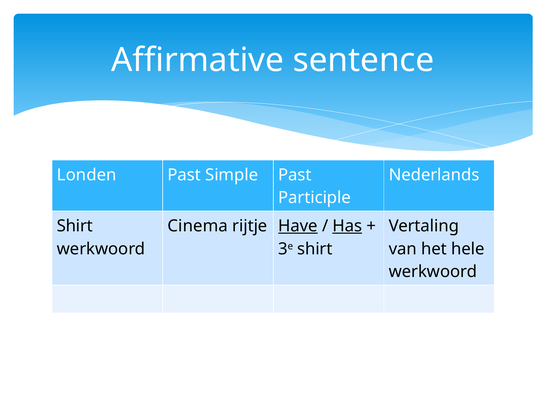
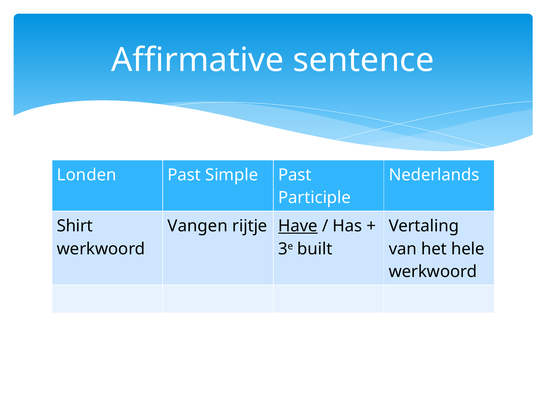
Cinema: Cinema -> Vangen
Has underline: present -> none
3e shirt: shirt -> built
